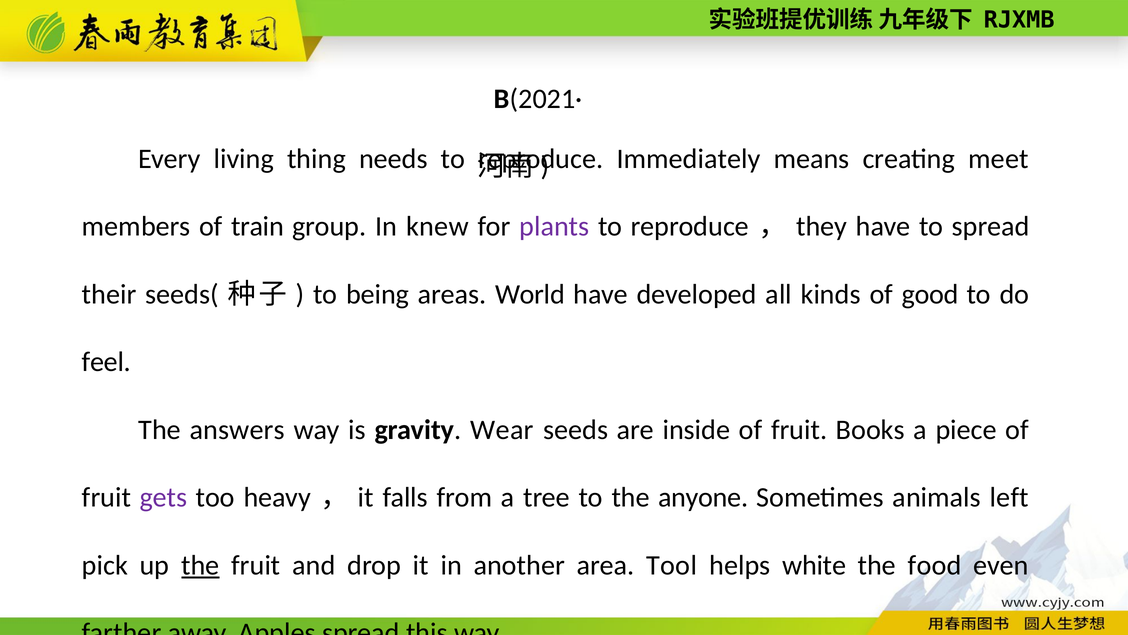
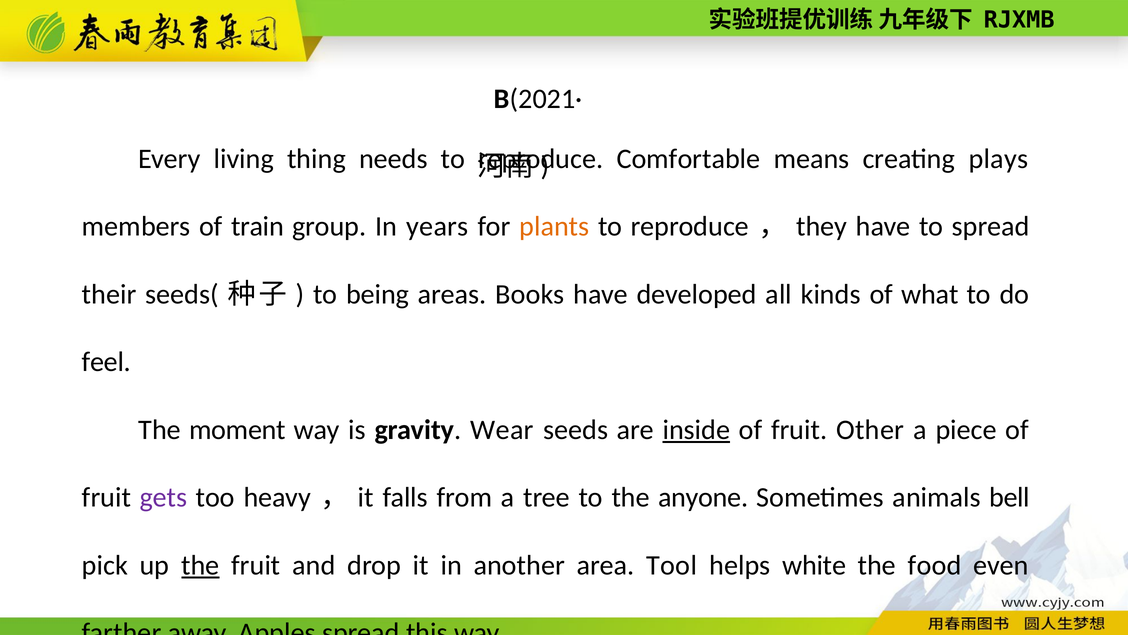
Immediately: Immediately -> Comfortable
meet: meet -> plays
knew: knew -> years
plants colour: purple -> orange
World: World -> Books
good: good -> what
answers: answers -> moment
inside underline: none -> present
Books: Books -> Other
left: left -> bell
